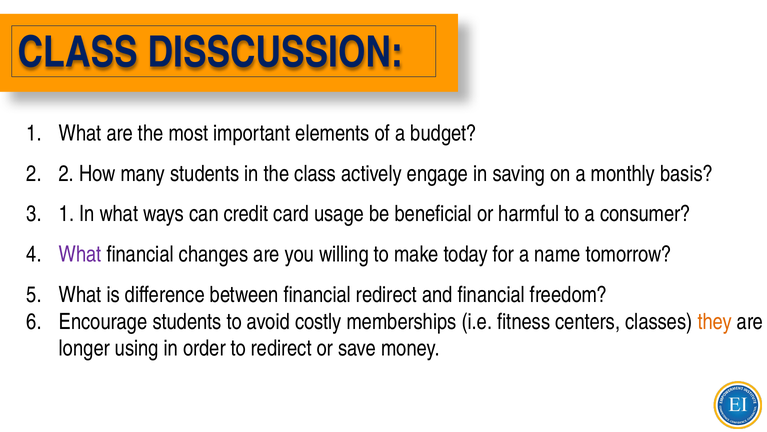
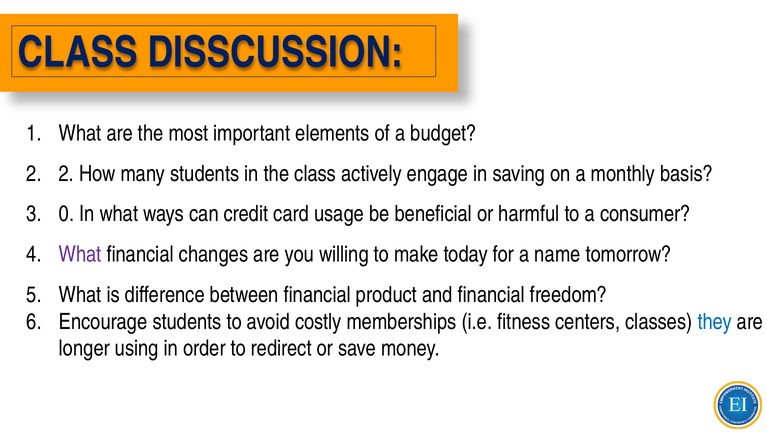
3 1: 1 -> 0
financial redirect: redirect -> product
they colour: orange -> blue
